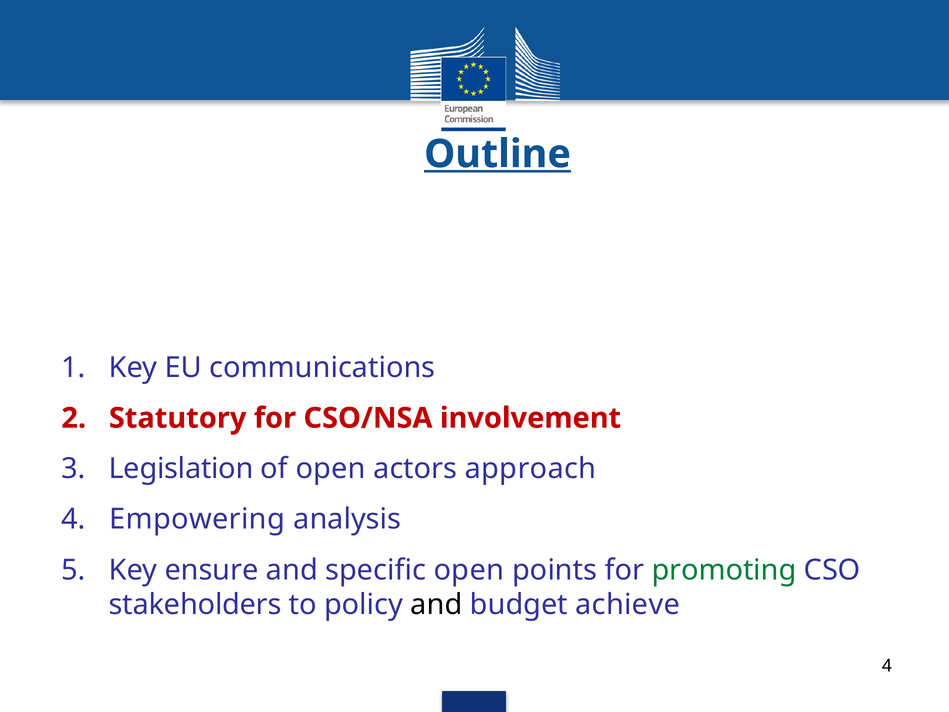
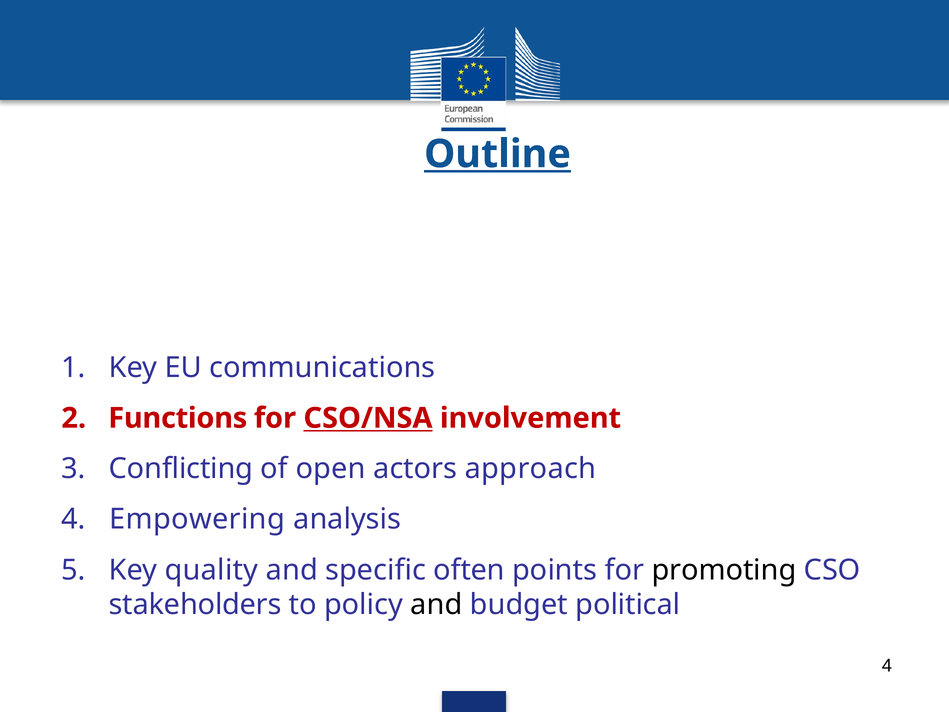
Statutory: Statutory -> Functions
CSO/NSA underline: none -> present
Legislation: Legislation -> Conflicting
ensure: ensure -> quality
specific open: open -> often
promoting colour: green -> black
achieve: achieve -> political
